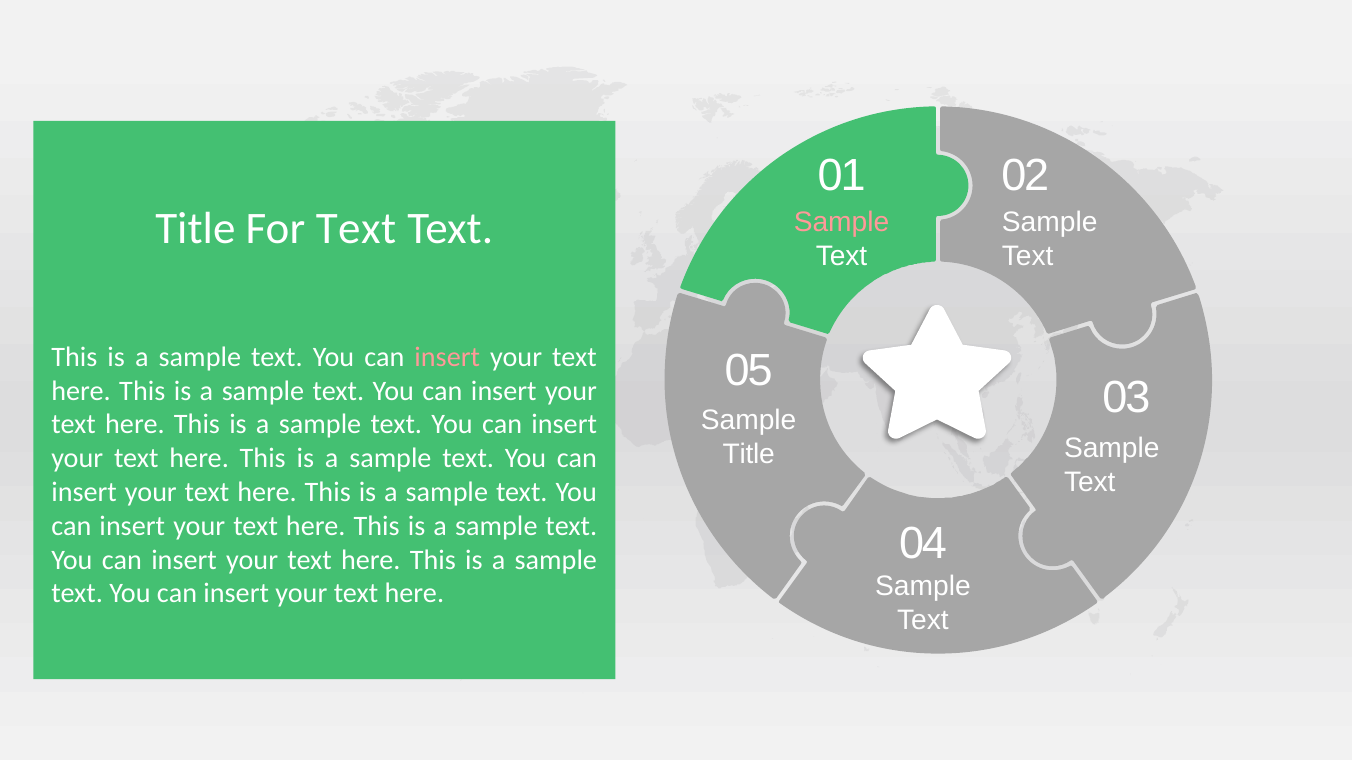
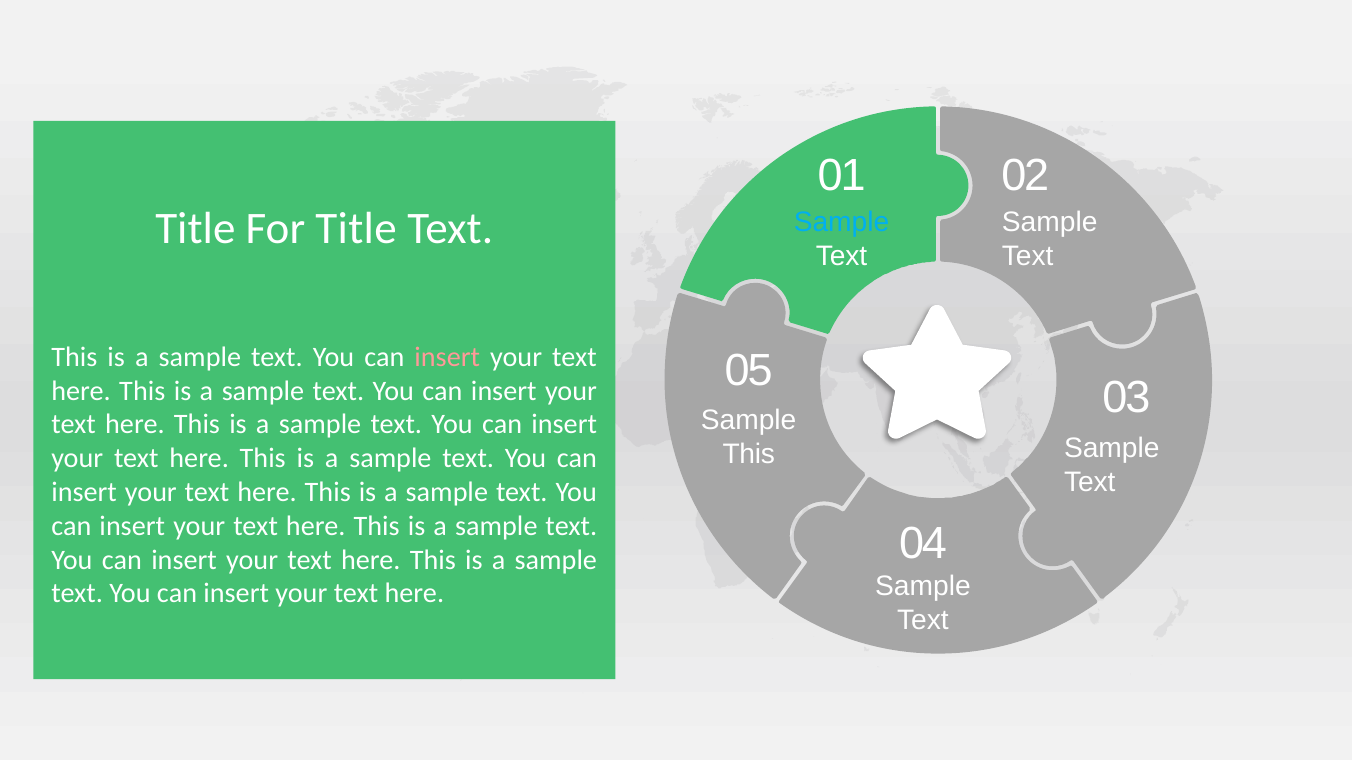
Sample at (842, 223) colour: pink -> light blue
For Text: Text -> Title
Title at (749, 454): Title -> This
